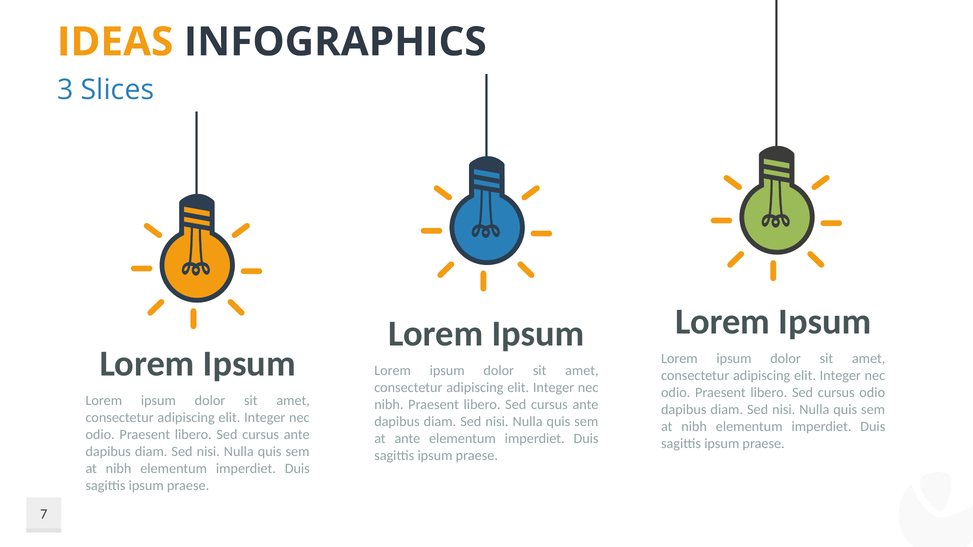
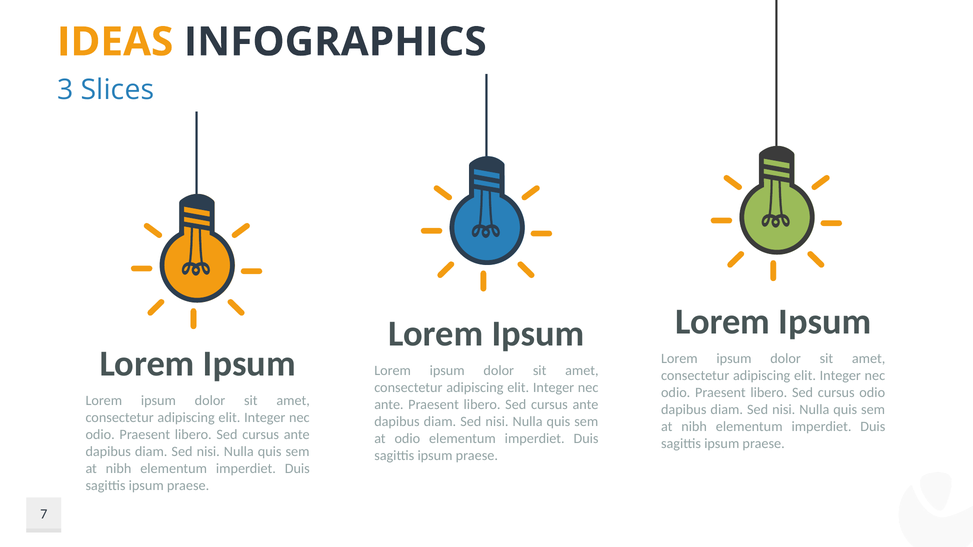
nibh at (389, 405): nibh -> ante
at ante: ante -> odio
